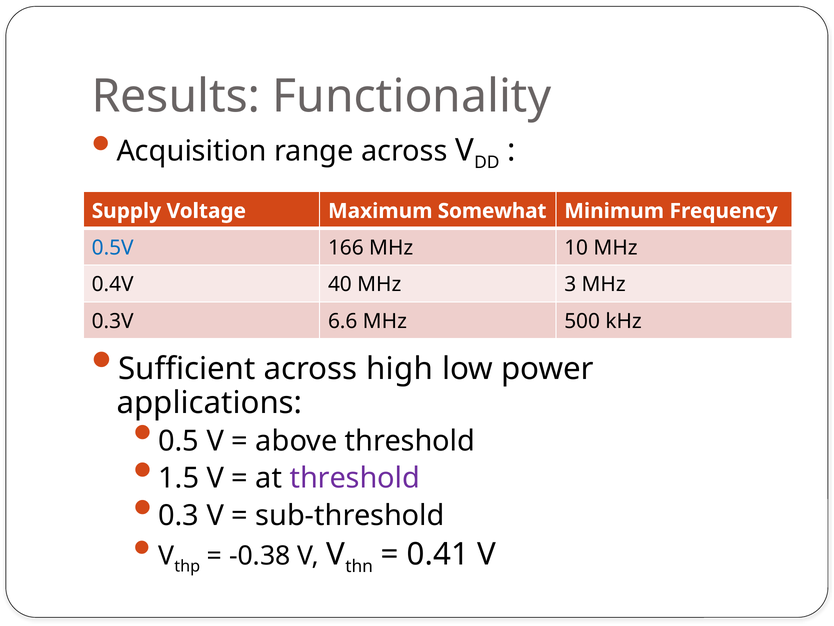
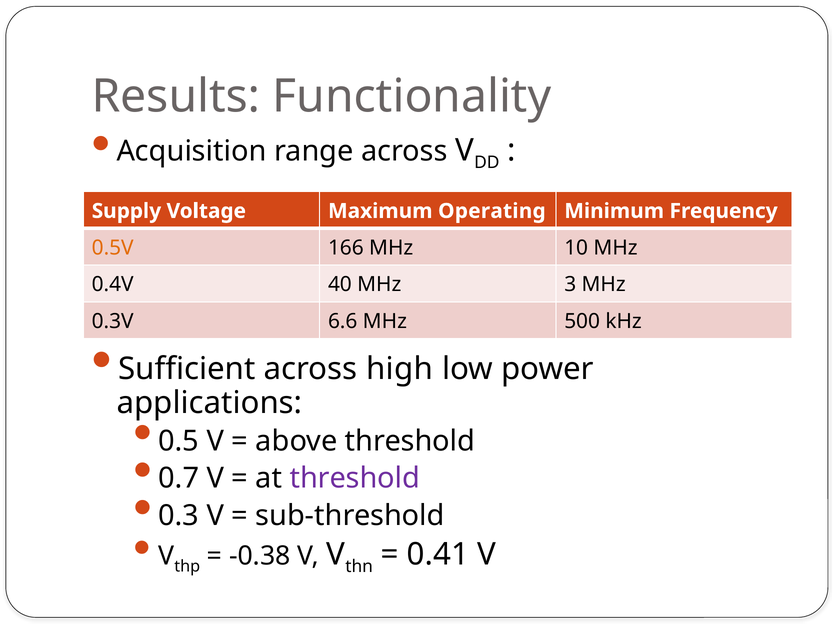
Somewhat: Somewhat -> Operating
0.5V colour: blue -> orange
1.5: 1.5 -> 0.7
